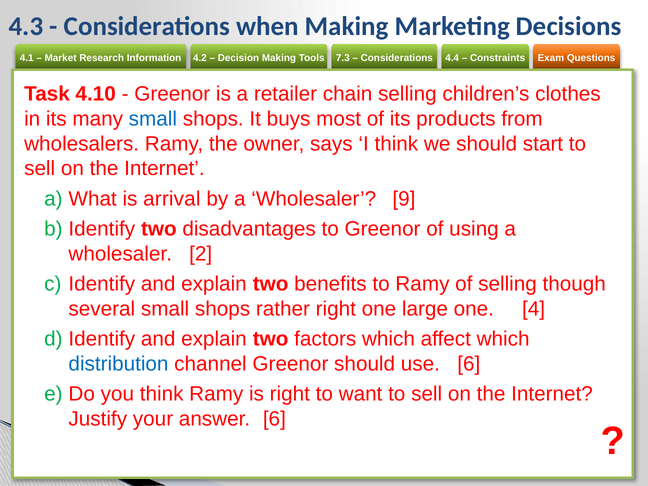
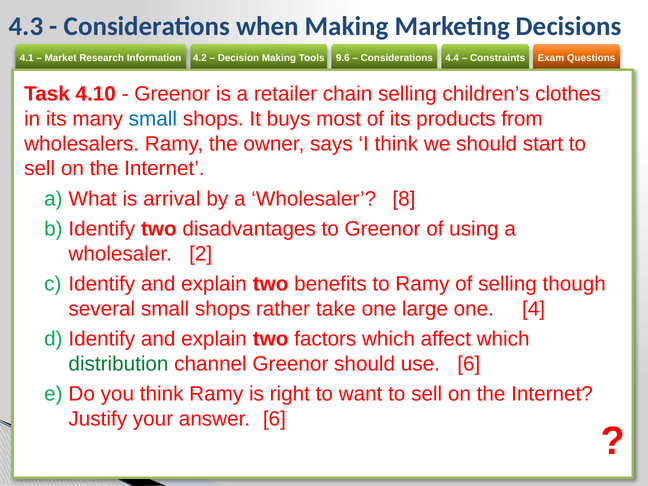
7.3: 7.3 -> 9.6
9: 9 -> 8
rather right: right -> take
distribution colour: blue -> green
